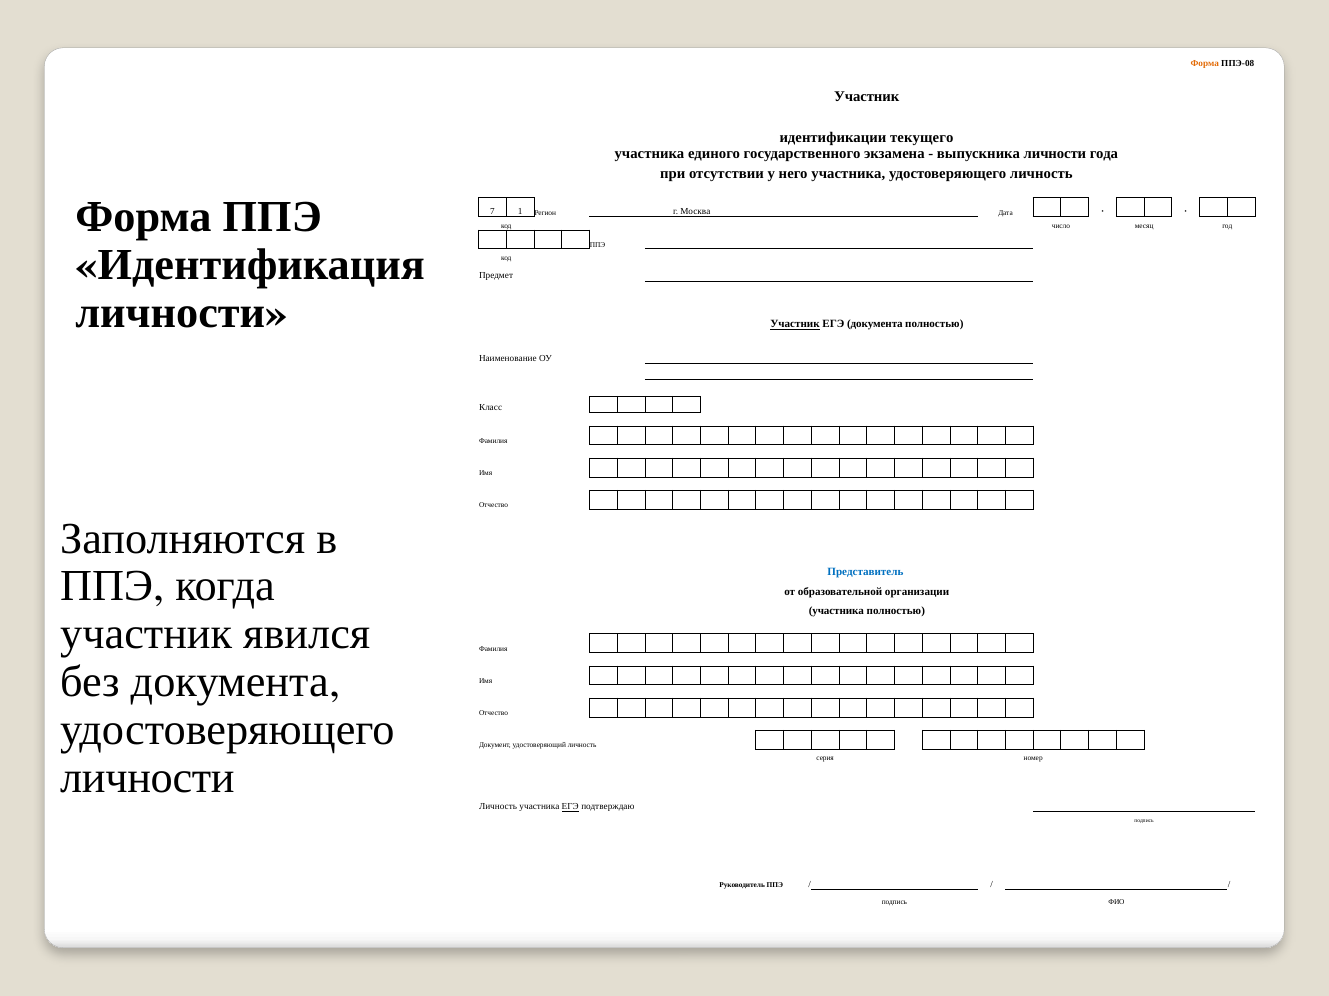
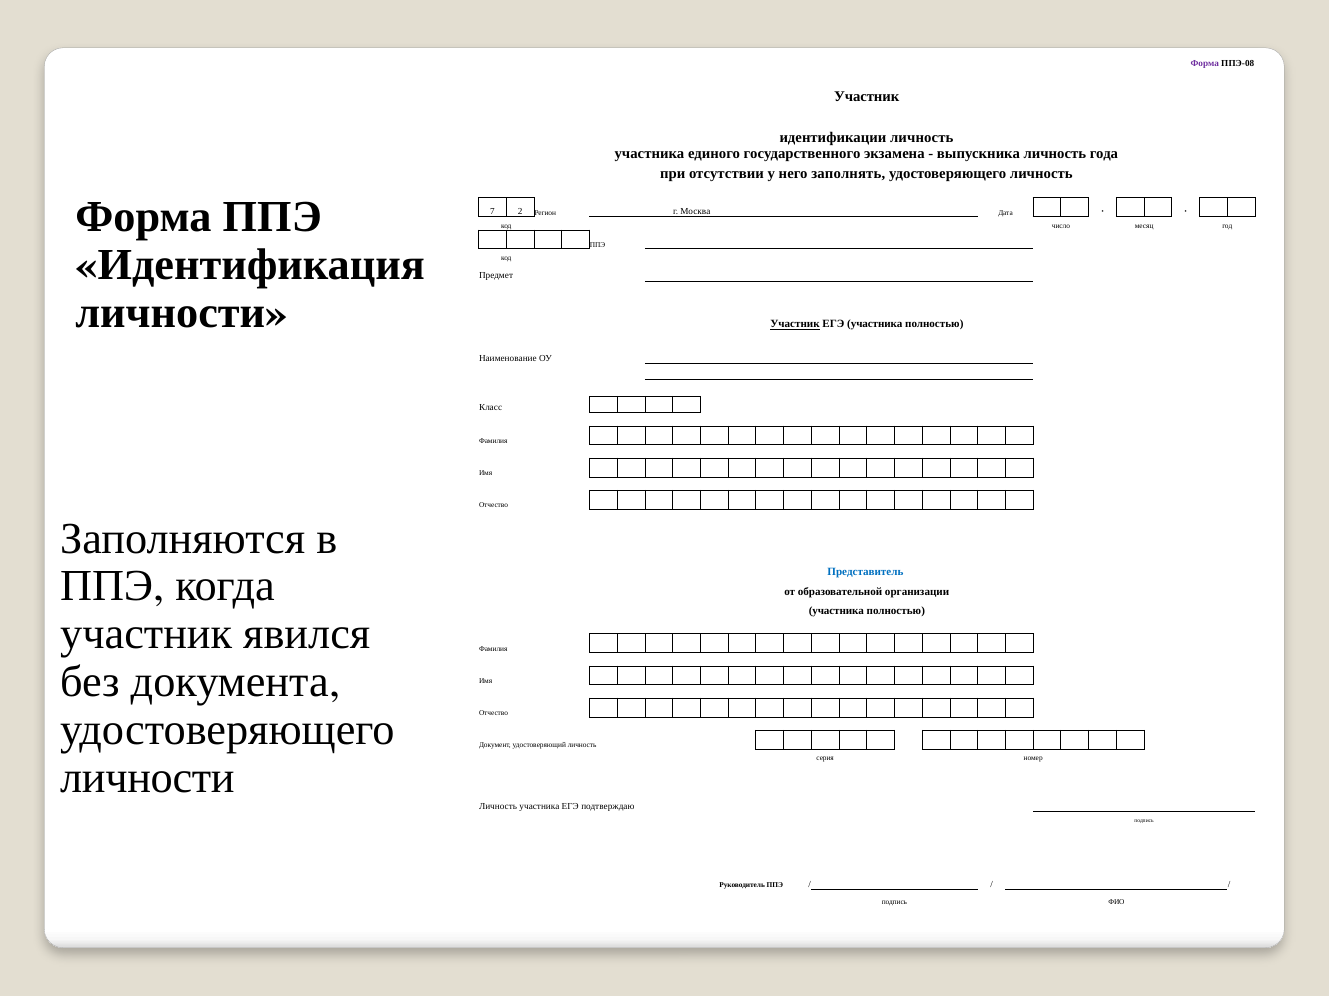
Форма colour: orange -> purple
идентификации текущего: текущего -> личность
выпускника личности: личности -> личность
него участника: участника -> заполнять
1: 1 -> 2
ЕГЭ документа: документа -> участника
ЕГЭ at (570, 807) underline: present -> none
